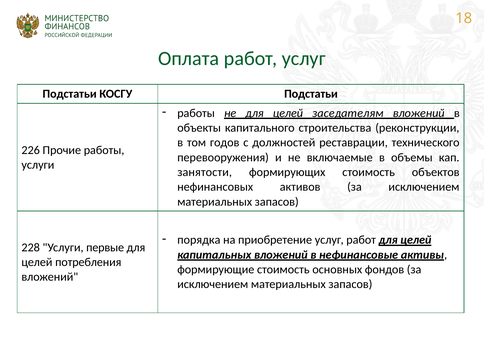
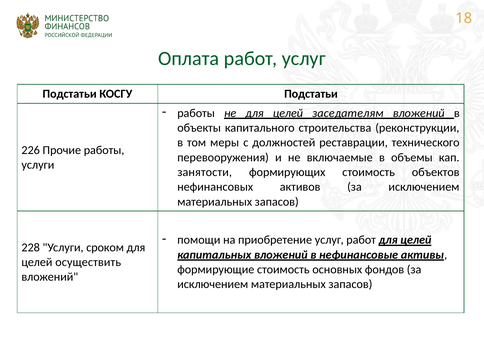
годов: годов -> меры
порядка: порядка -> помощи
первые: первые -> сроком
потребления: потребления -> осуществить
